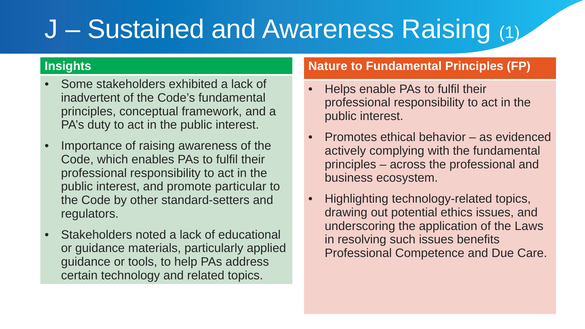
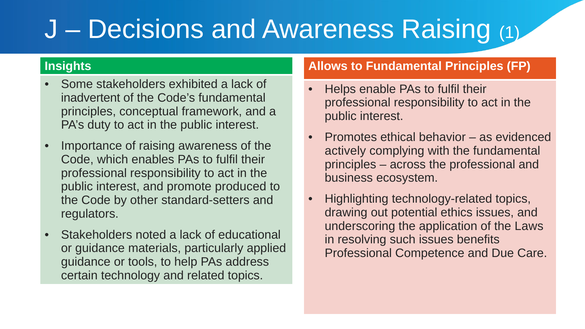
Sustained: Sustained -> Decisions
Nature: Nature -> Allows
particular: particular -> produced
